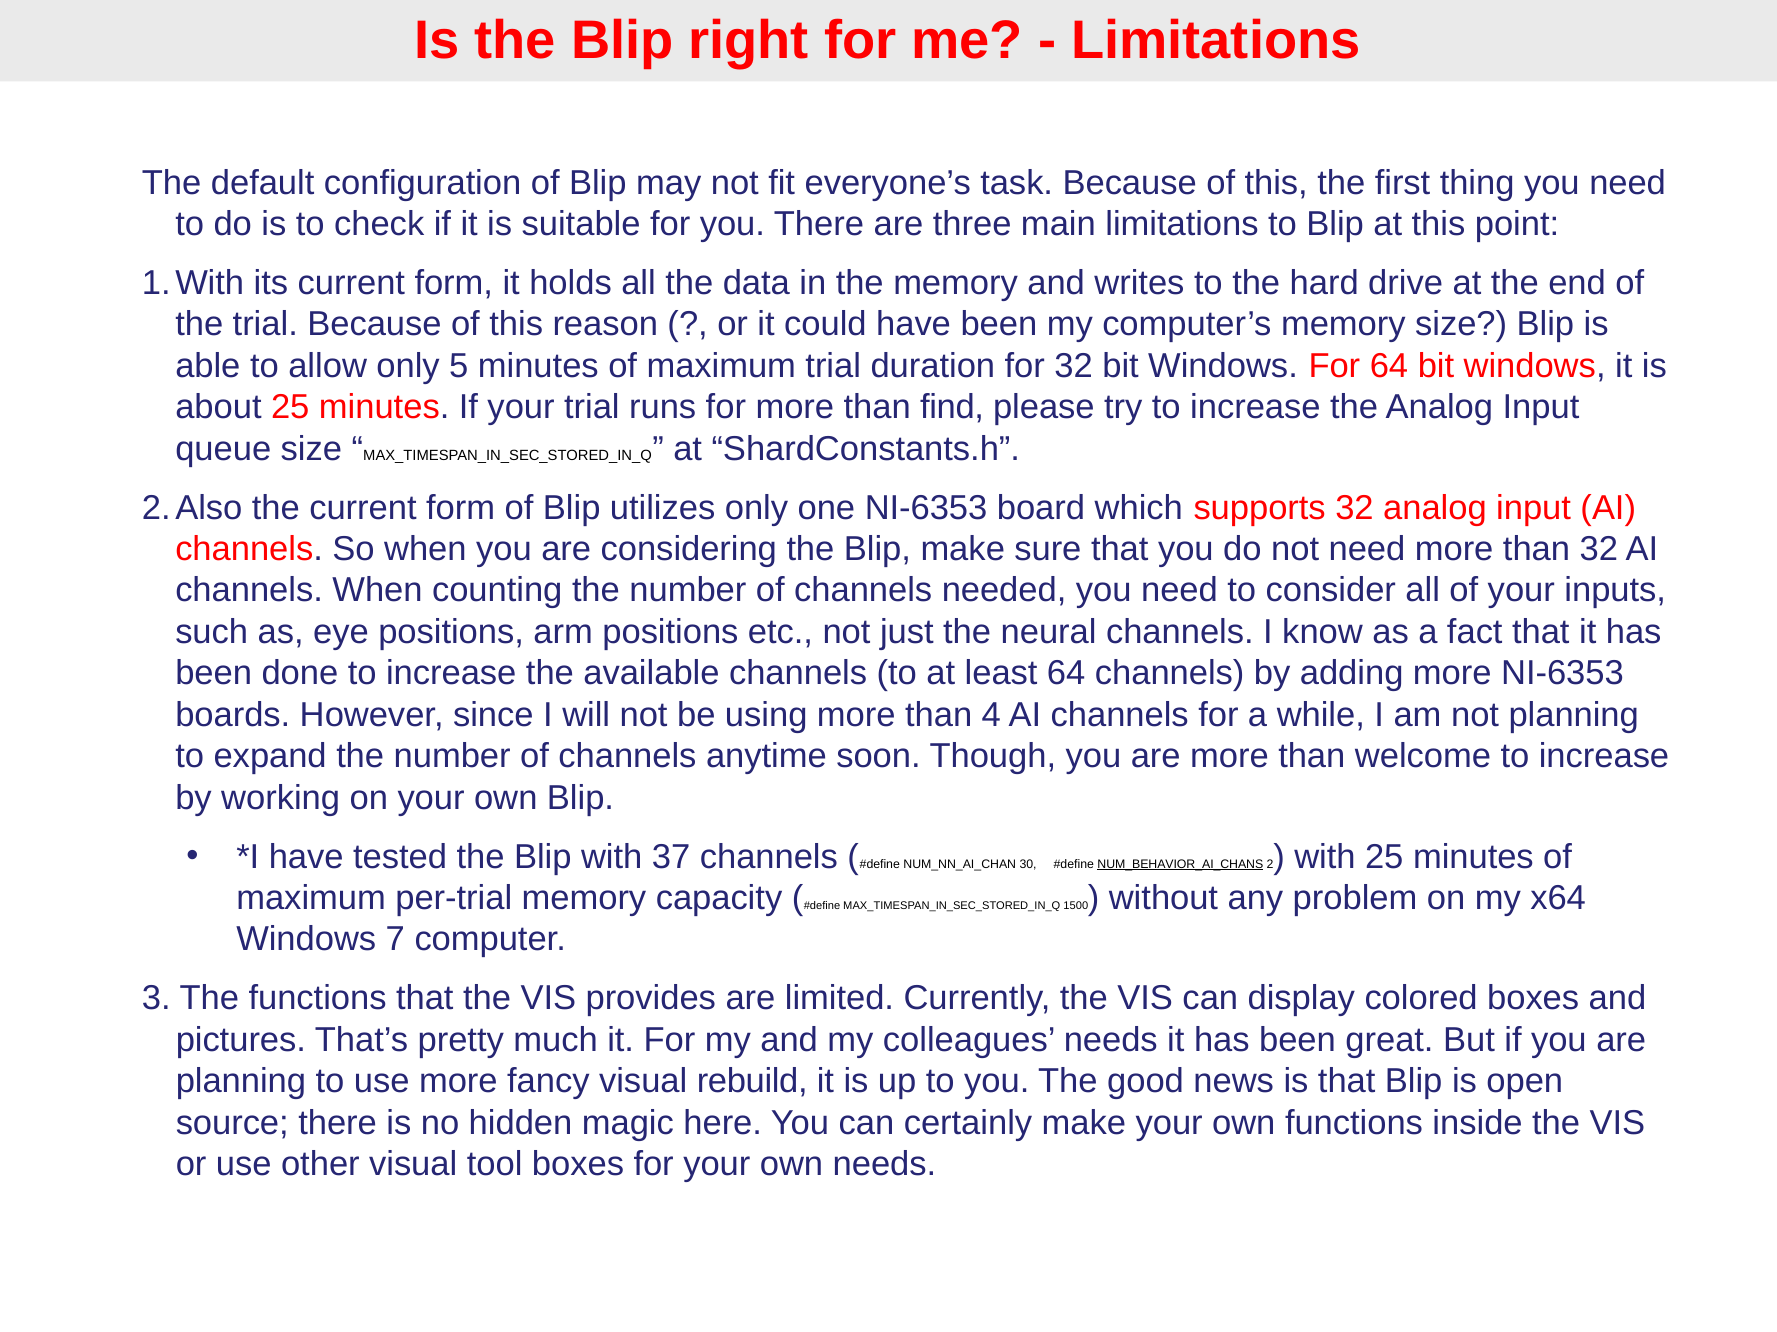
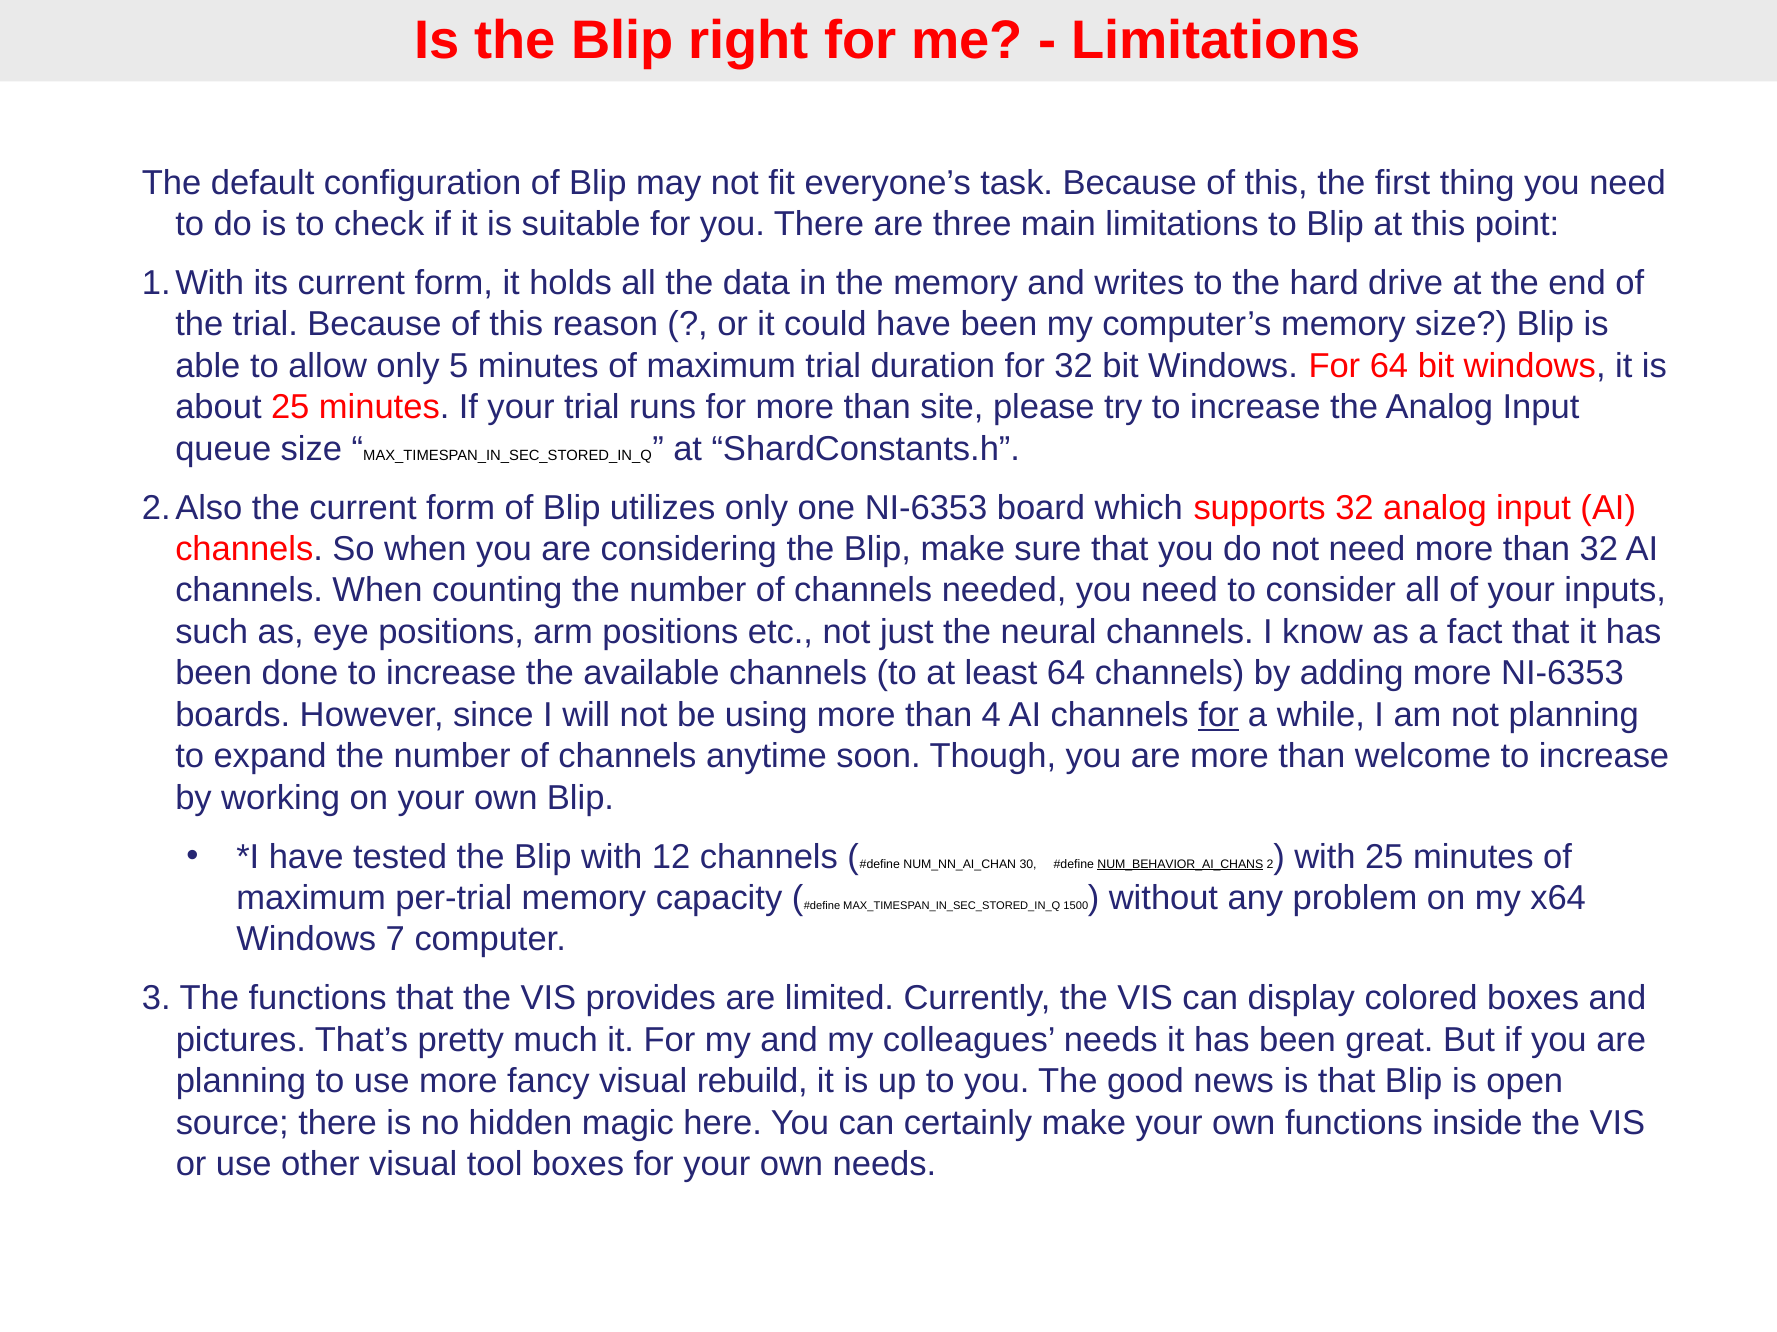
find: find -> site
for at (1218, 715) underline: none -> present
37: 37 -> 12
